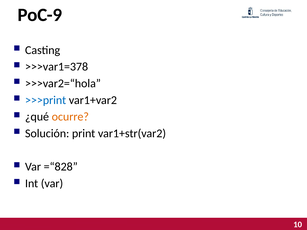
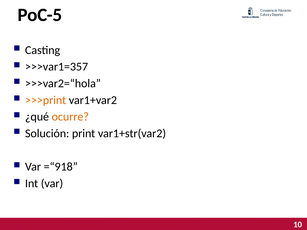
PoC-9: PoC-9 -> PoC-5
>>>var1=378: >>>var1=378 -> >>>var1=357
>>>print colour: blue -> orange
=“828: =“828 -> =“918
